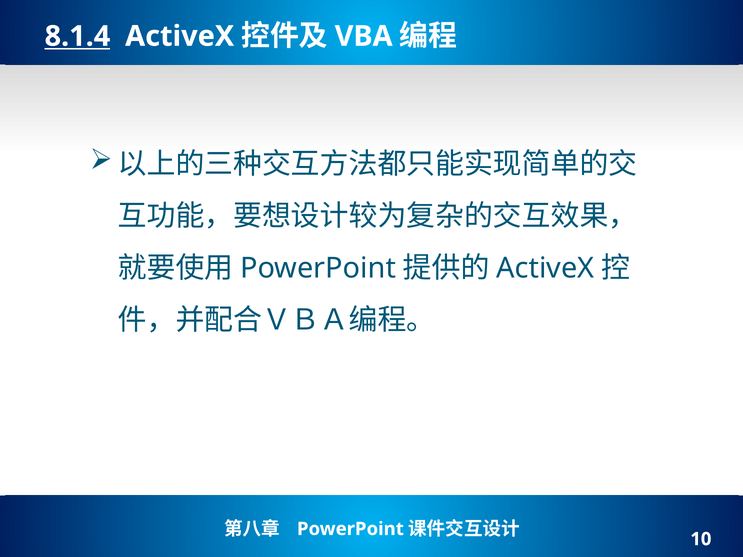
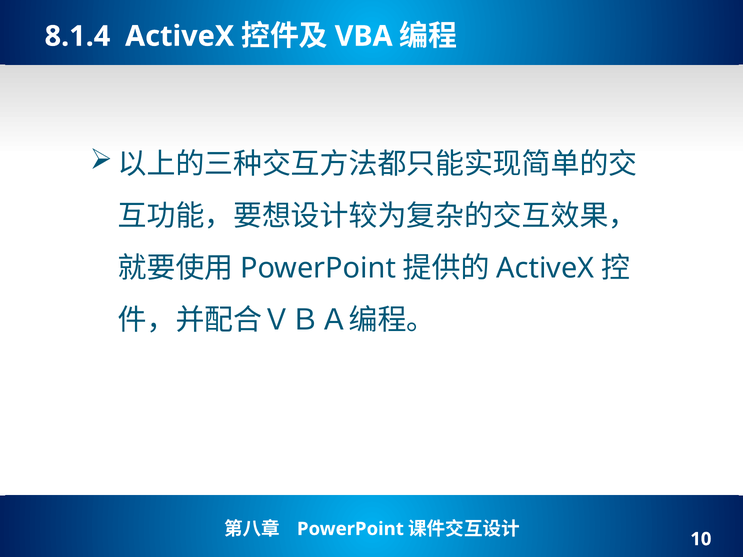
8.1.4 underline: present -> none
